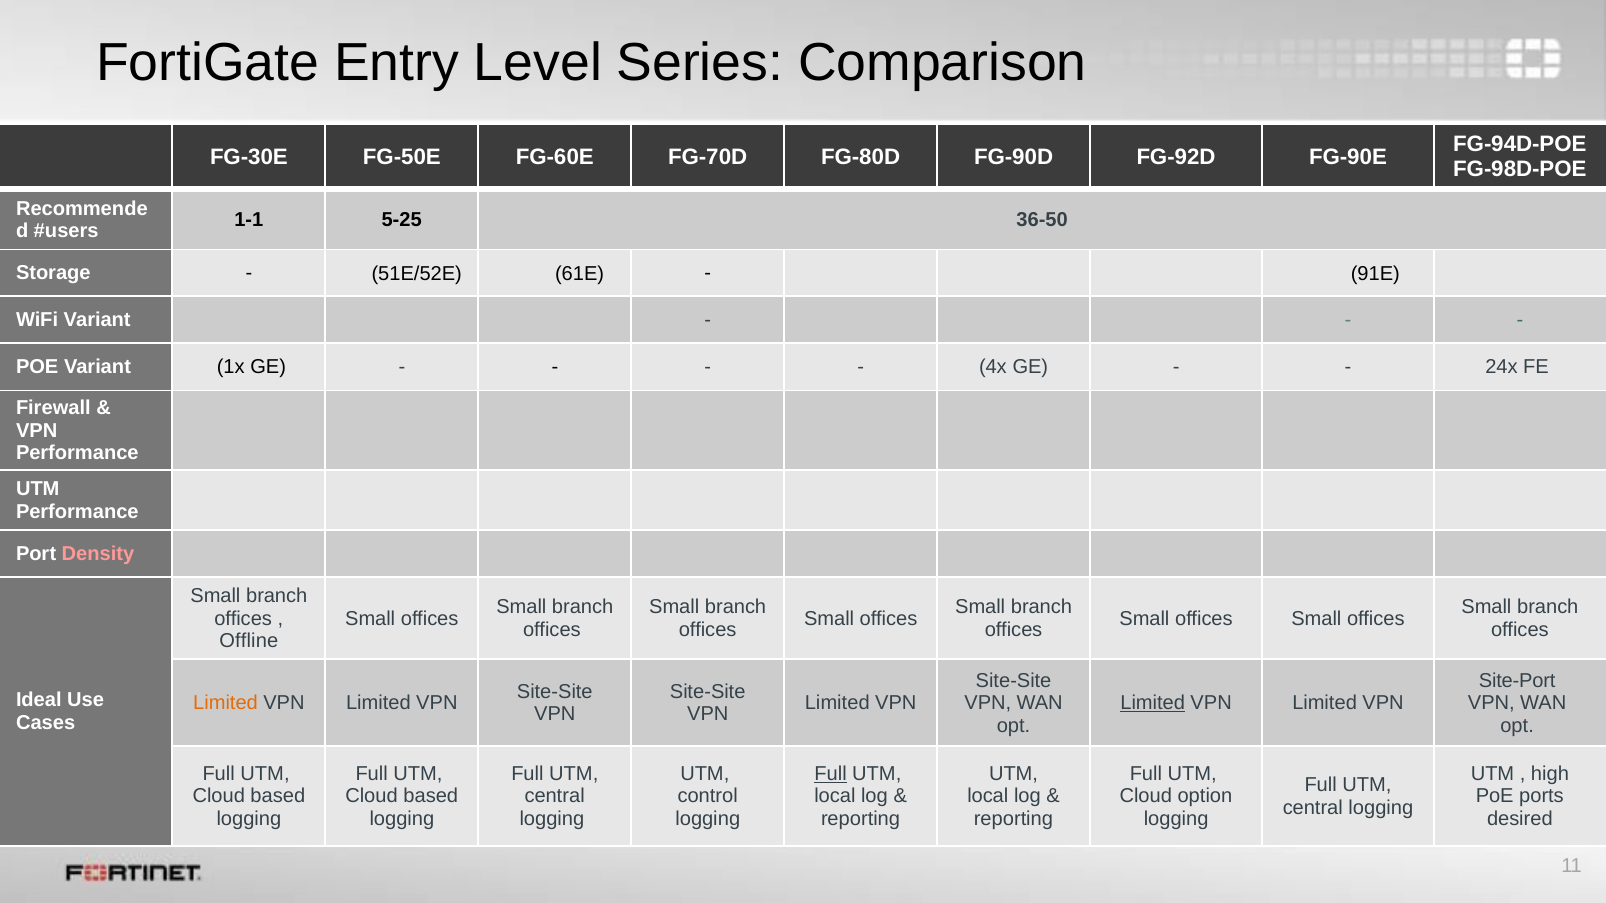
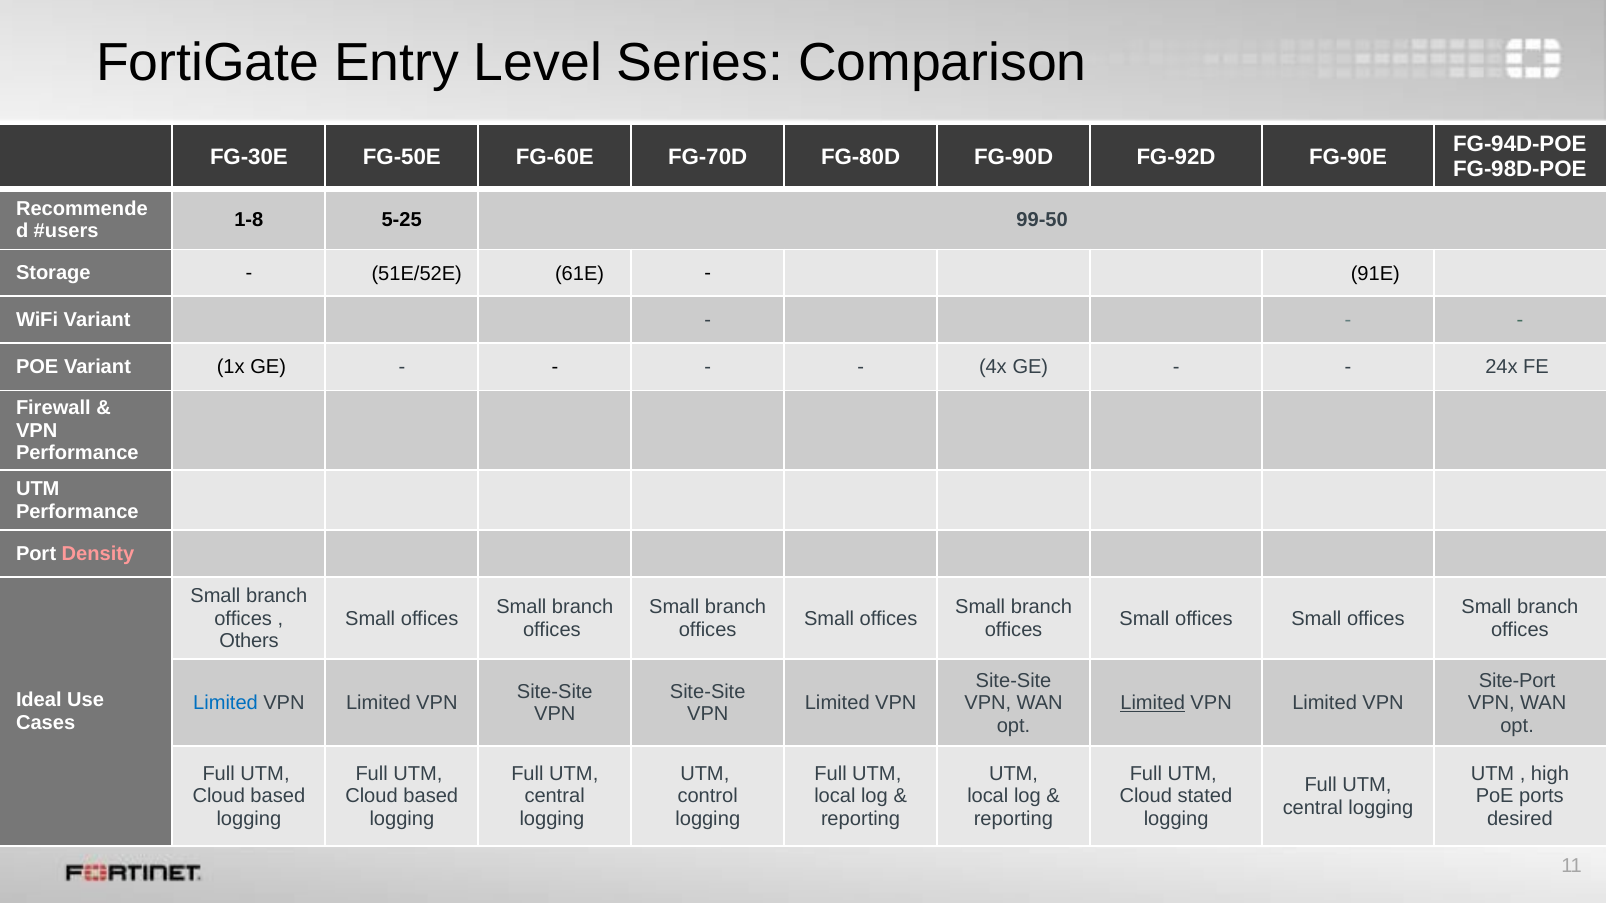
1-1: 1-1 -> 1-8
36-50: 36-50 -> 99-50
Offline: Offline -> Others
Limited at (226, 703) colour: orange -> blue
Full at (831, 774) underline: present -> none
option: option -> stated
